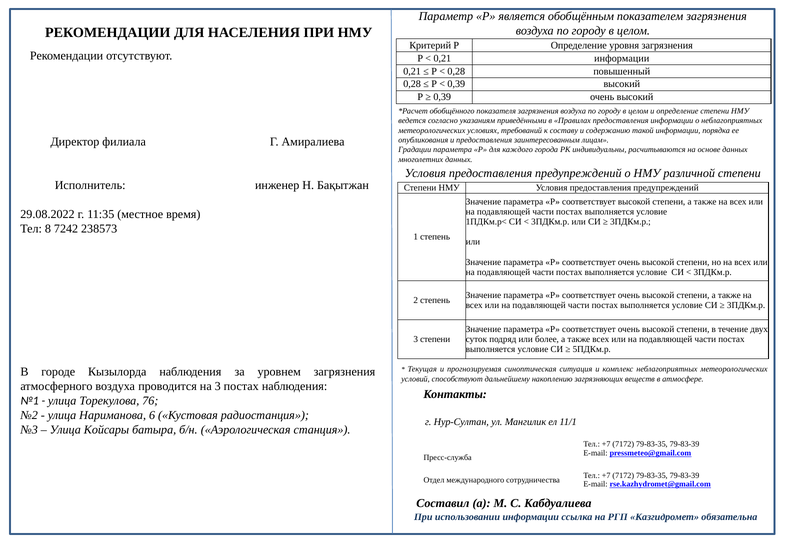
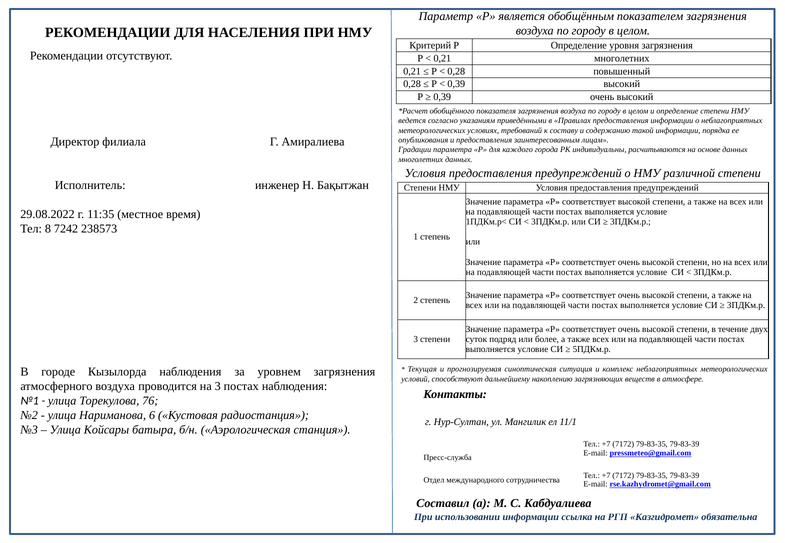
0,21 информации: информации -> многолетних
